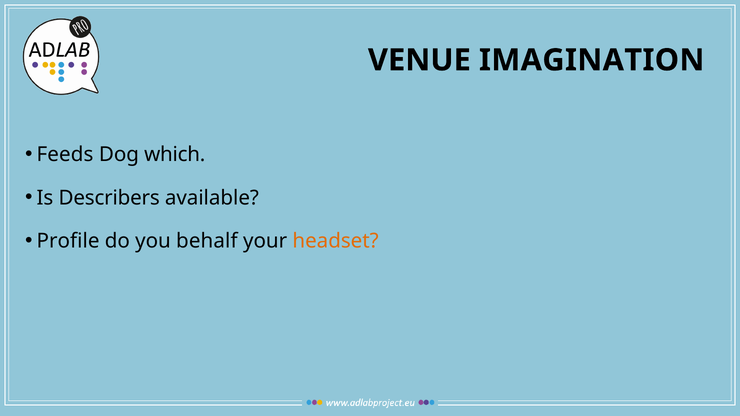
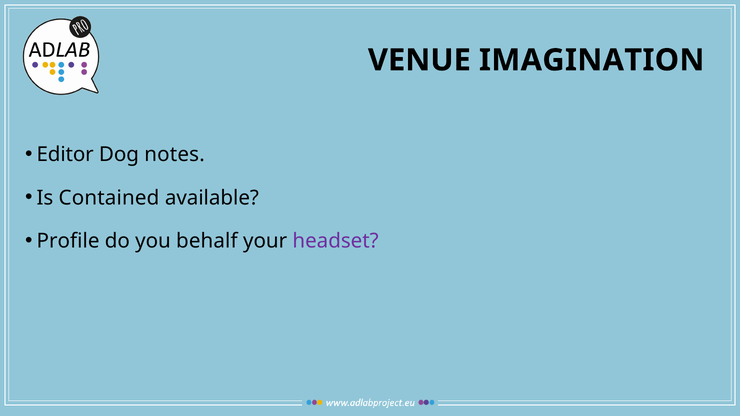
Feeds: Feeds -> Editor
which: which -> notes
Describers: Describers -> Contained
headset colour: orange -> purple
